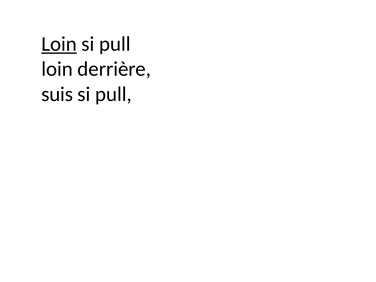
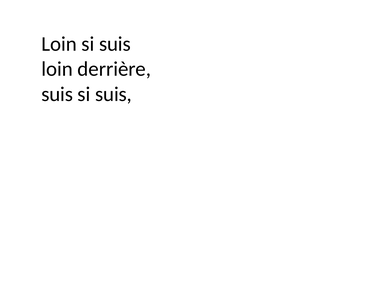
Loin at (59, 44) underline: present -> none
pull at (115, 44): pull -> suis
pull at (113, 94): pull -> suis
